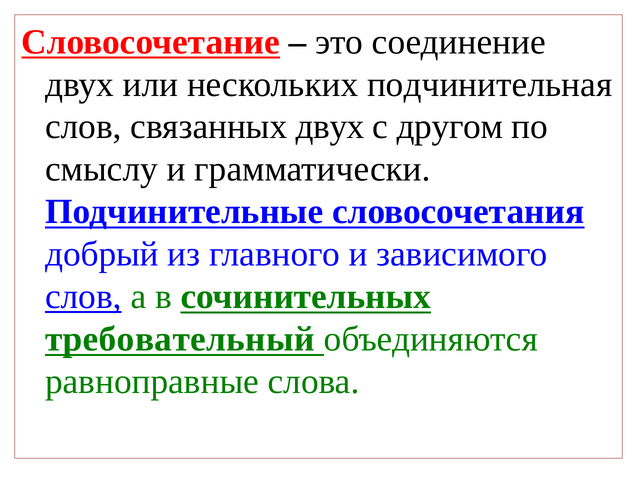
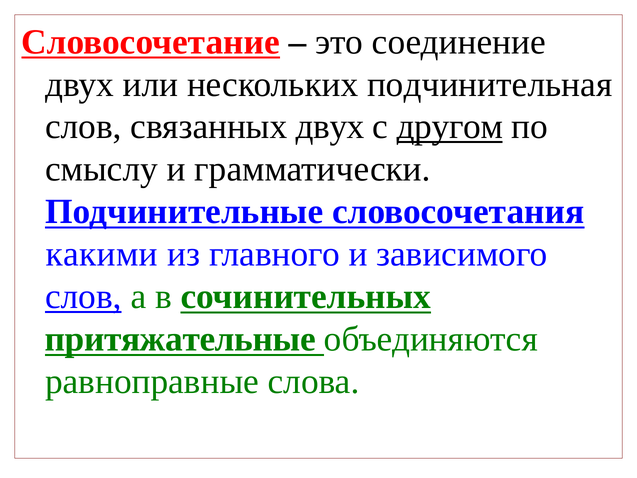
другом underline: none -> present
добрый: добрый -> какими
требовательный: требовательный -> притяжательные
